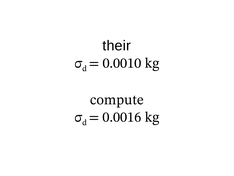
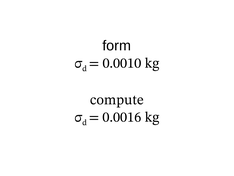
their: their -> form
